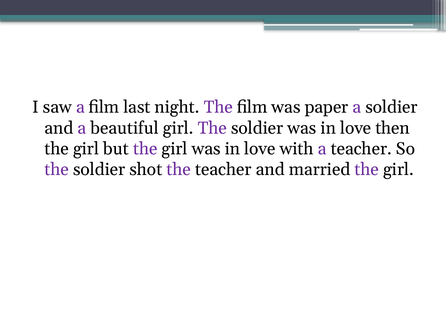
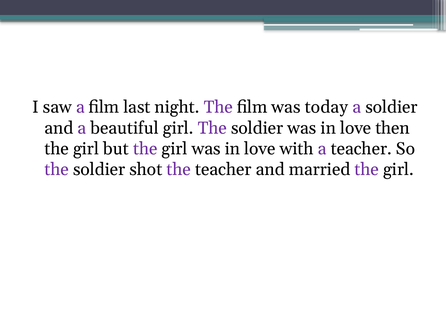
paper: paper -> today
